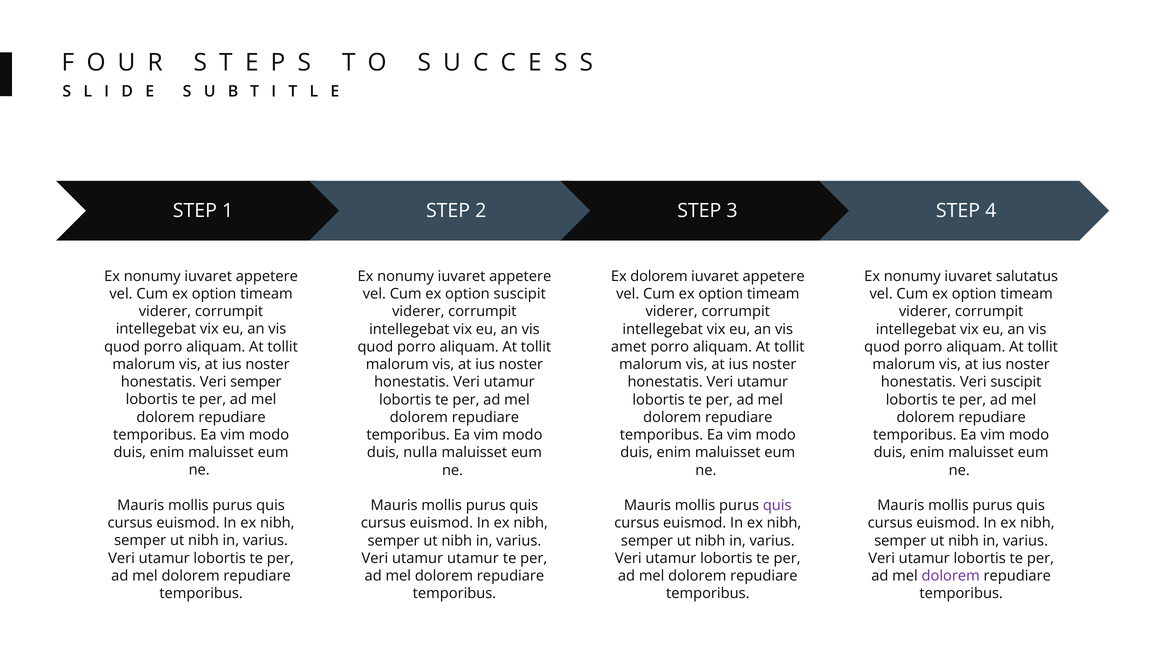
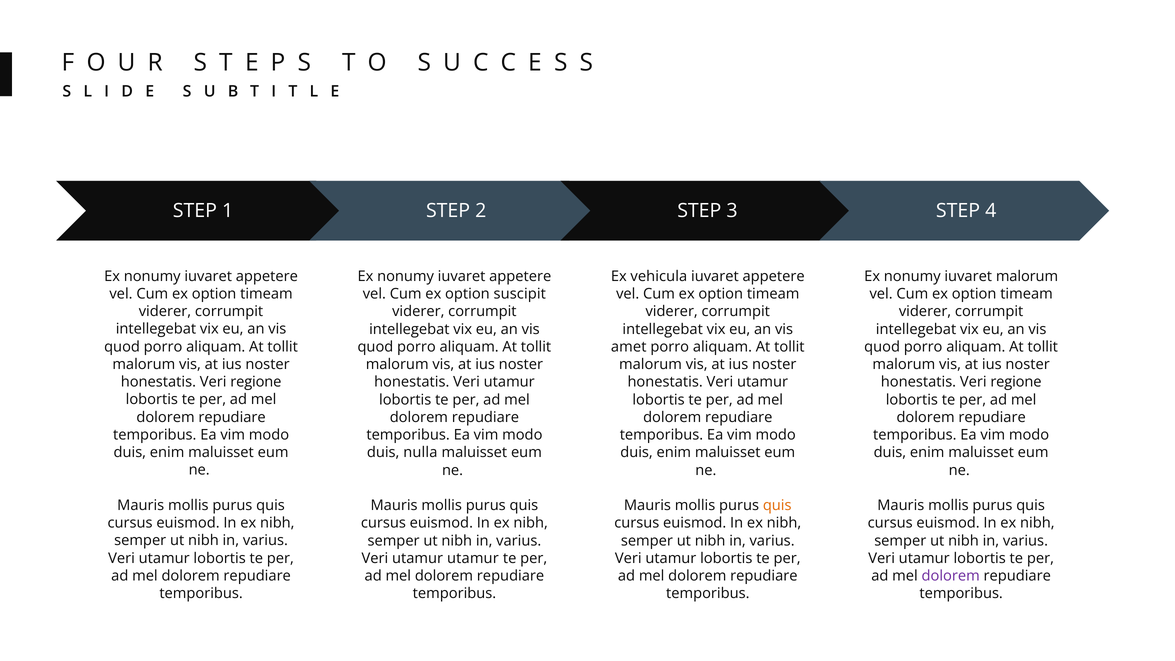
Ex dolorem: dolorem -> vehicula
iuvaret salutatus: salutatus -> malorum
semper at (256, 382): semper -> regione
suscipit at (1016, 382): suscipit -> regione
quis at (777, 505) colour: purple -> orange
